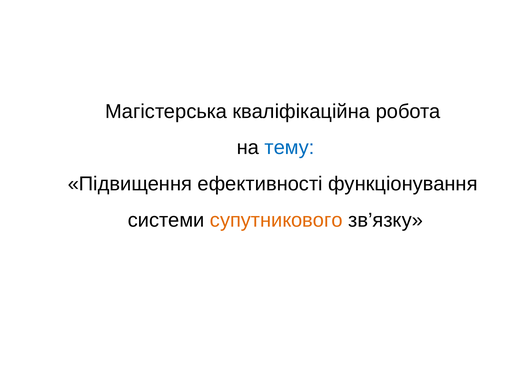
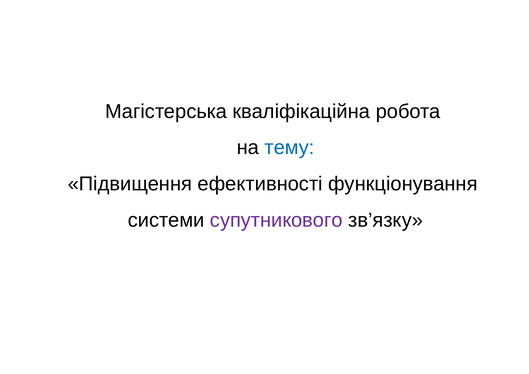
супутникового colour: orange -> purple
